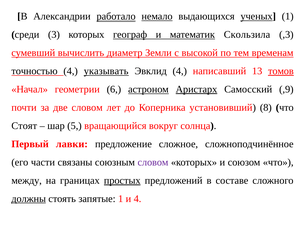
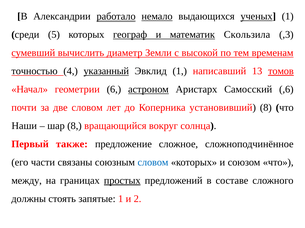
3: 3 -> 5
указывать: указывать -> указанный
Эвклид 4: 4 -> 1
Аристарх underline: present -> none
,9: ,9 -> ,6
Стоят: Стоят -> Наши
шар 5: 5 -> 8
лавки: лавки -> также
словом at (153, 163) colour: purple -> blue
должны underline: present -> none
и 4: 4 -> 2
